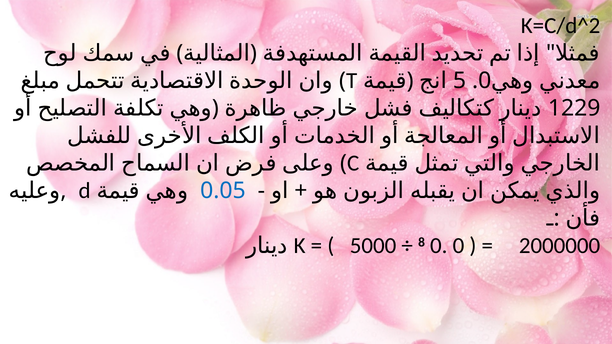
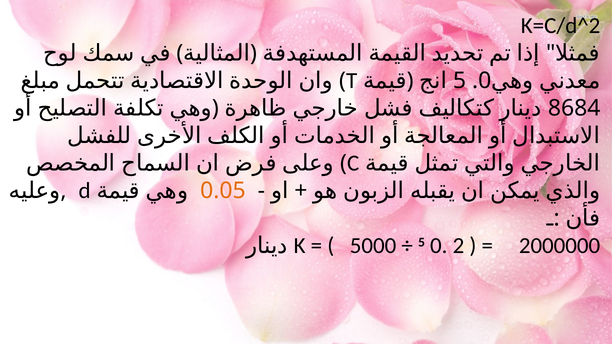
1229: 1229 -> 8684
0.05 colour: blue -> orange
8 at (422, 242): 8 -> 5
0 0: 0 -> 2
